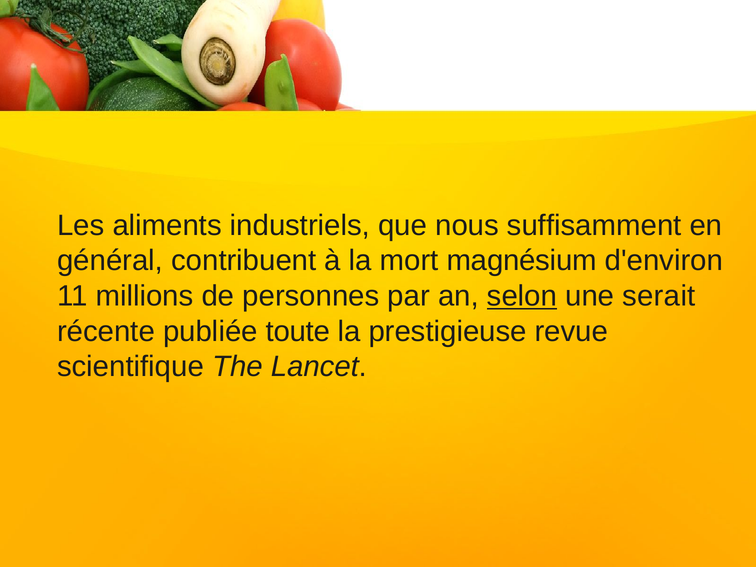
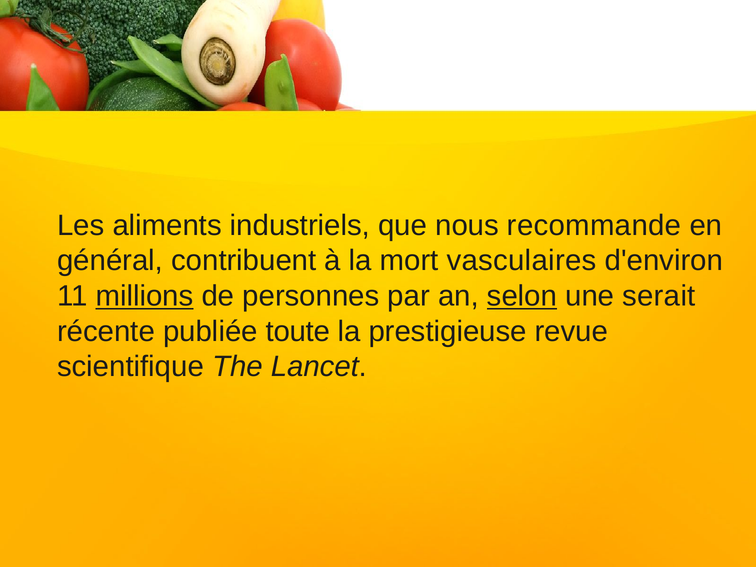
suffisamment: suffisamment -> recommande
magnésium: magnésium -> vasculaires
millions underline: none -> present
